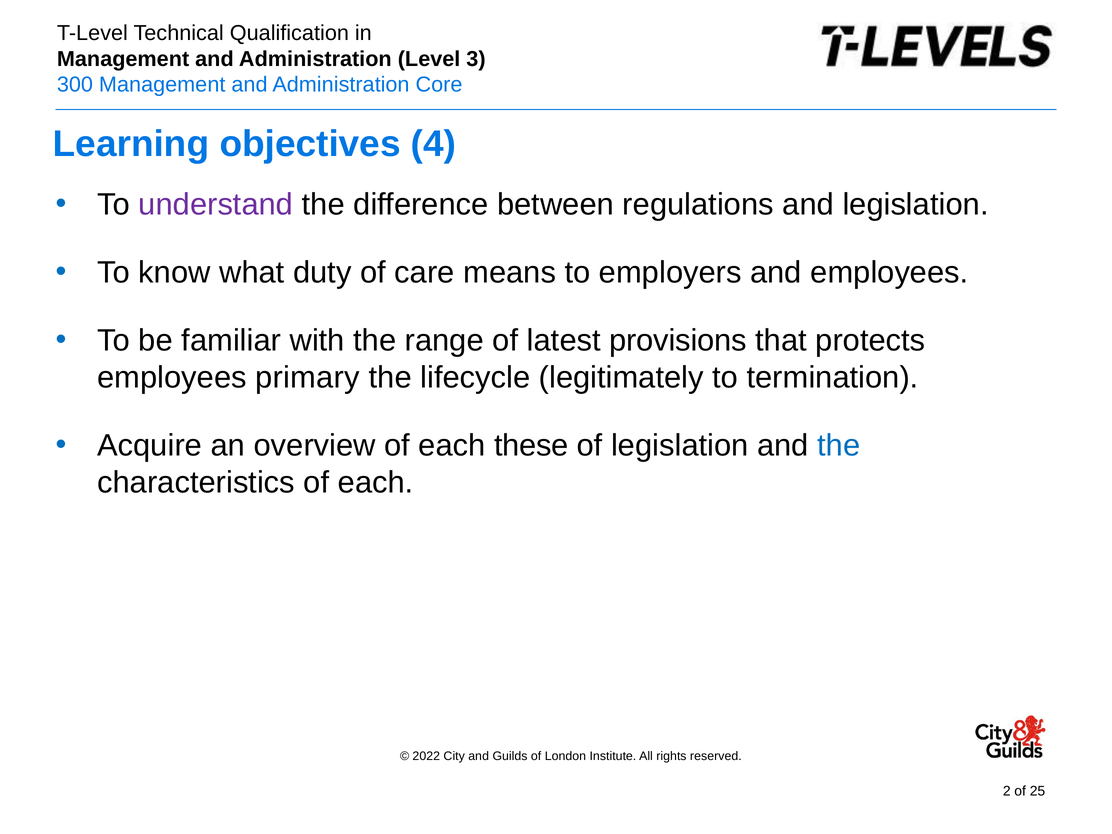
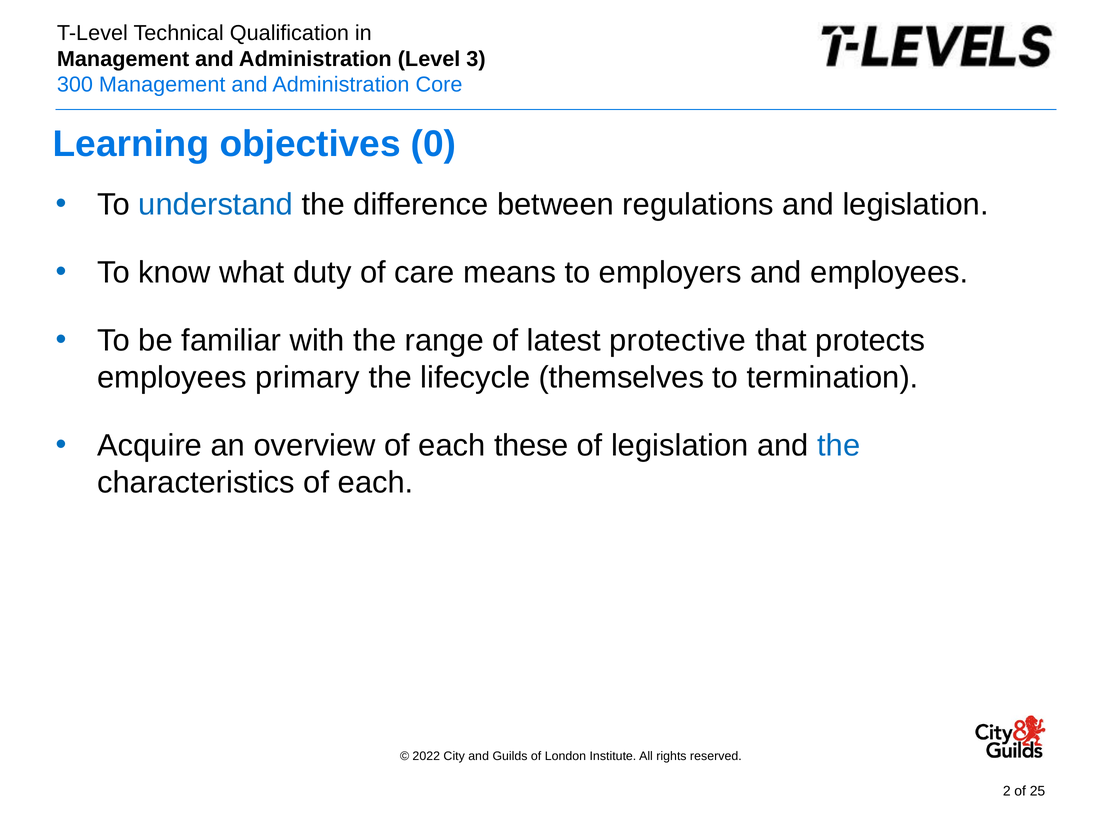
4: 4 -> 0
understand colour: purple -> blue
provisions: provisions -> protective
legitimately: legitimately -> themselves
